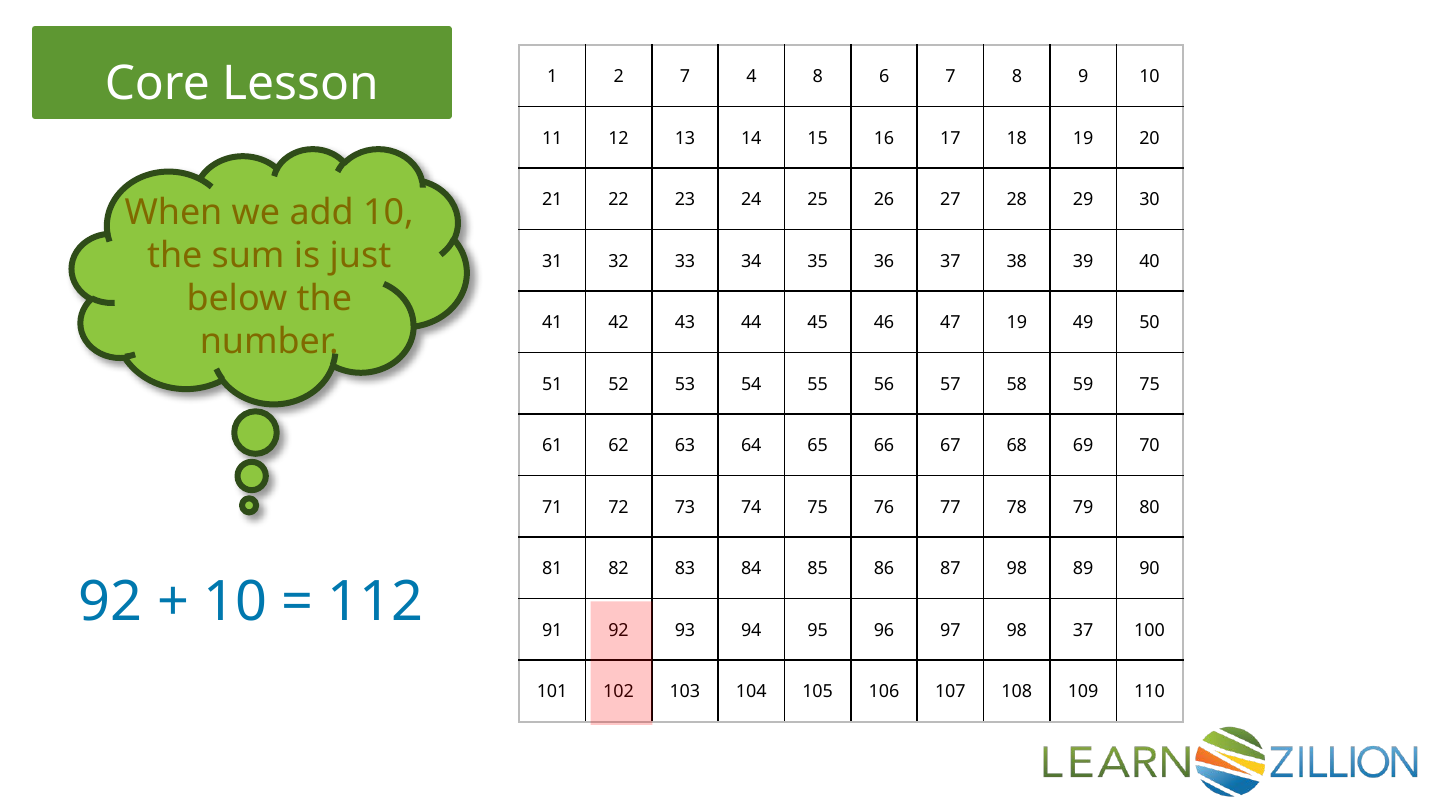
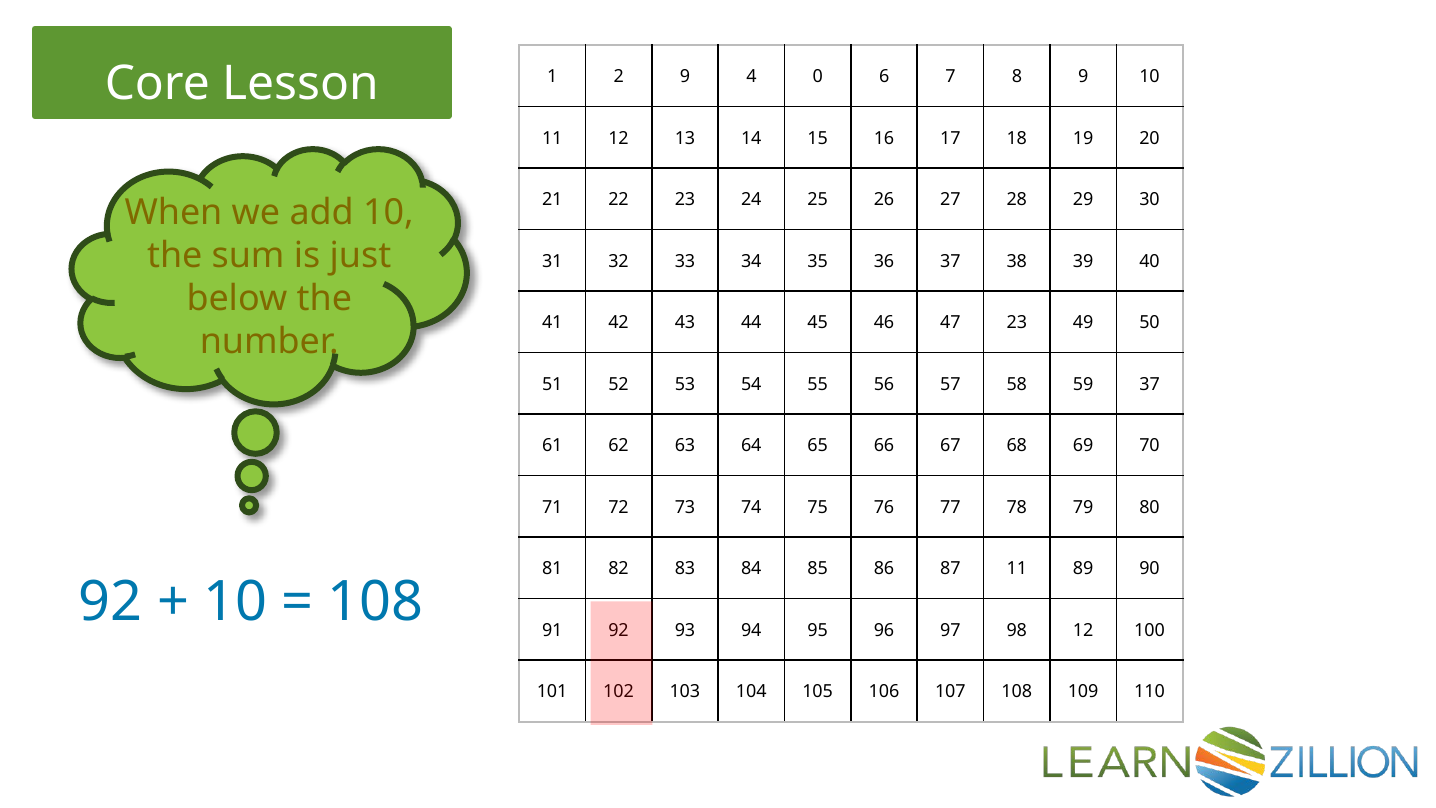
2 7: 7 -> 9
4 8: 8 -> 0
47 19: 19 -> 23
59 75: 75 -> 37
87 98: 98 -> 11
112 at (376, 602): 112 -> 108
98 37: 37 -> 12
